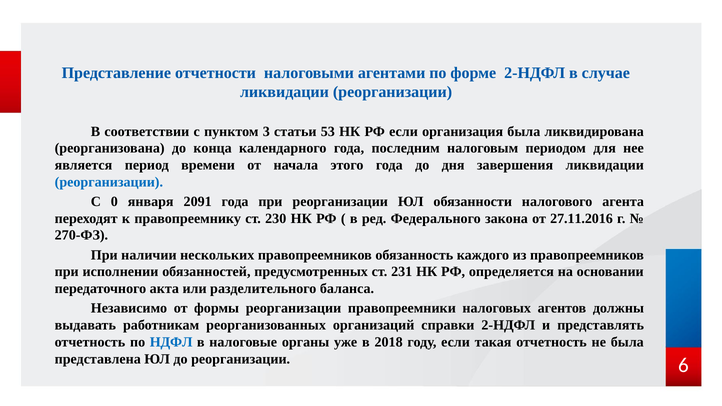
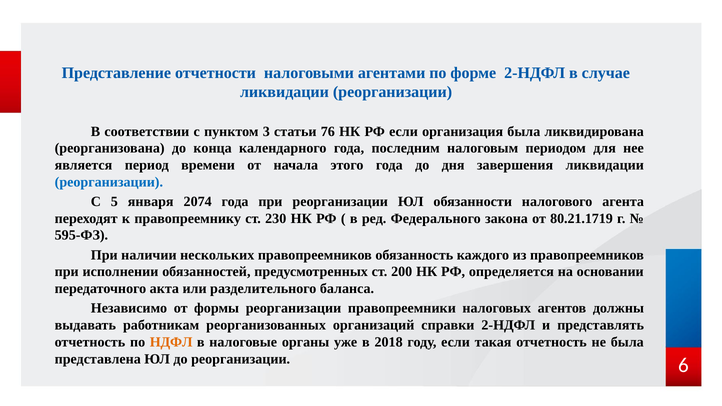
53: 53 -> 76
0: 0 -> 5
2091: 2091 -> 2074
27.11.2016: 27.11.2016 -> 80.21.1719
270-ФЗ: 270-ФЗ -> 595-ФЗ
231: 231 -> 200
НДФЛ colour: blue -> orange
